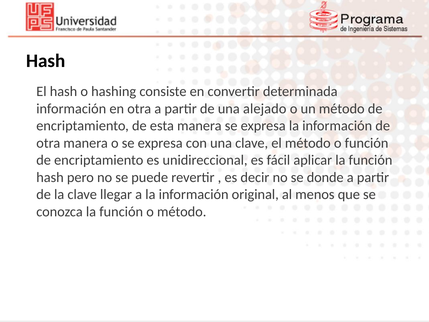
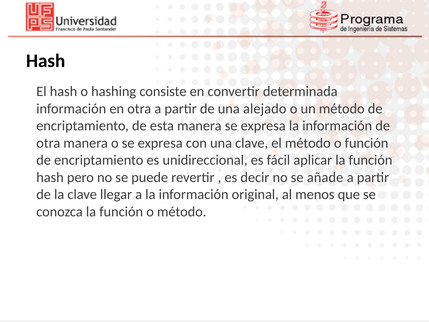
donde: donde -> añade
